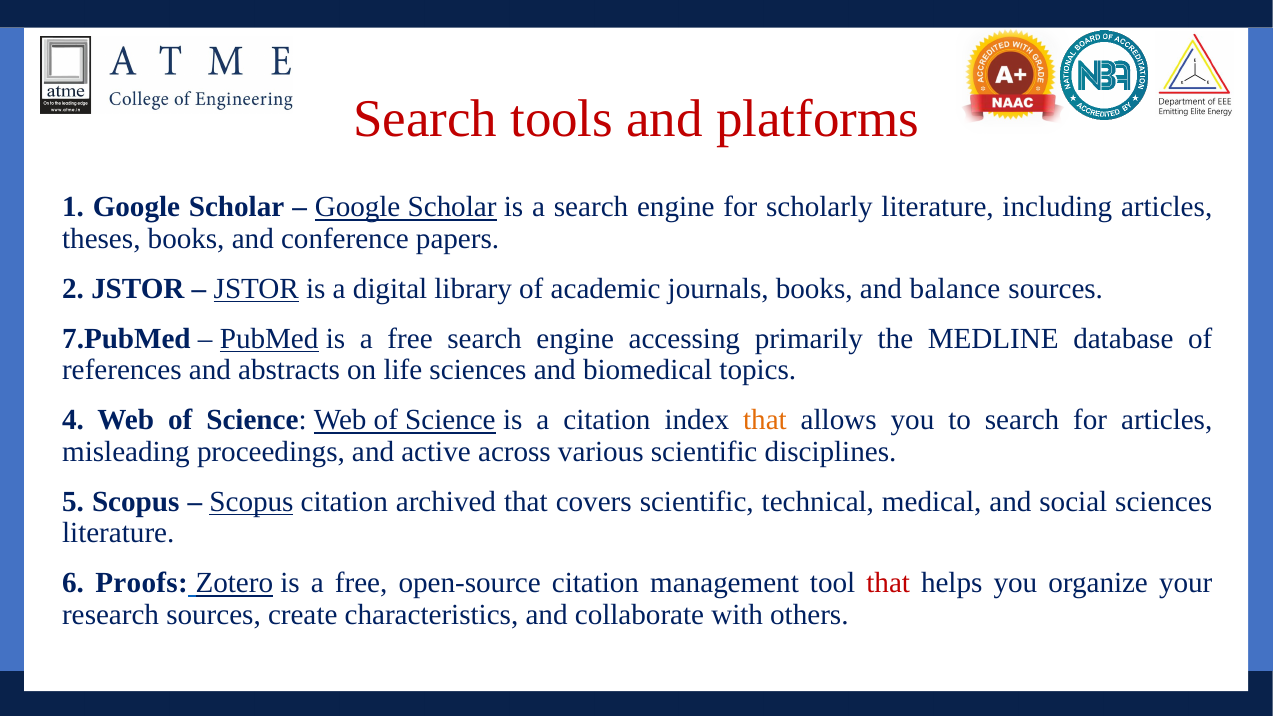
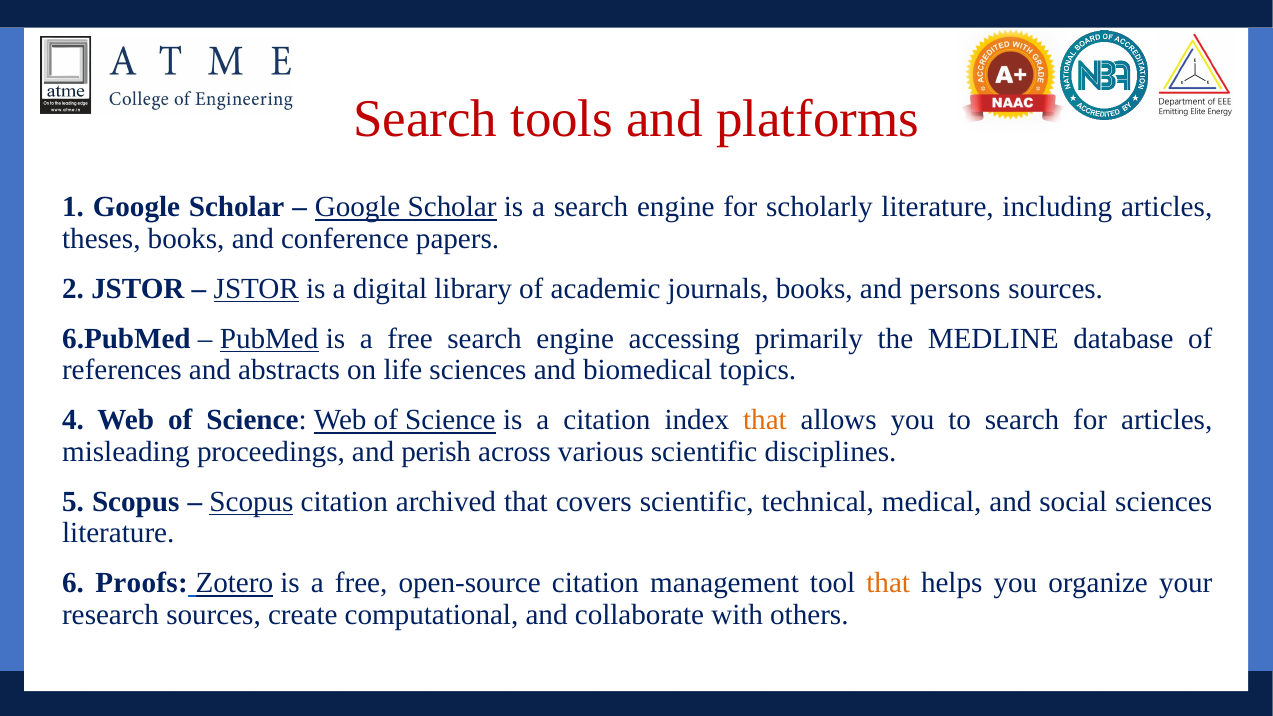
balance: balance -> persons
7.PubMed: 7.PubMed -> 6.PubMed
active: active -> perish
that at (888, 583) colour: red -> orange
characteristics: characteristics -> computational
